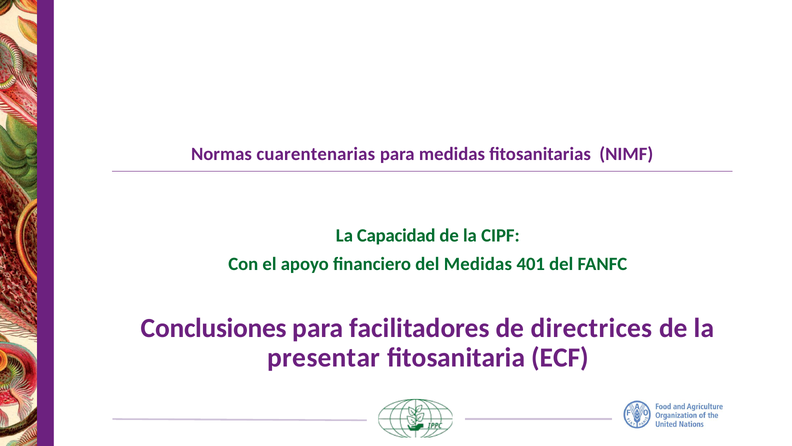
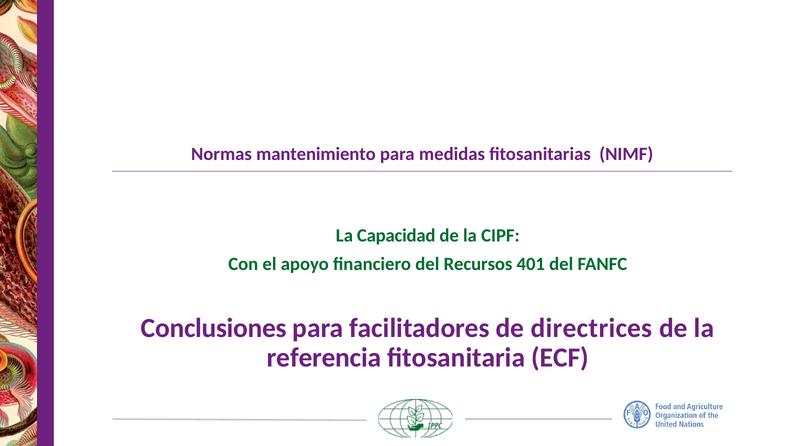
cuarentenarias: cuarentenarias -> mantenimiento
del Medidas: Medidas -> Recursos
presentar: presentar -> referencia
